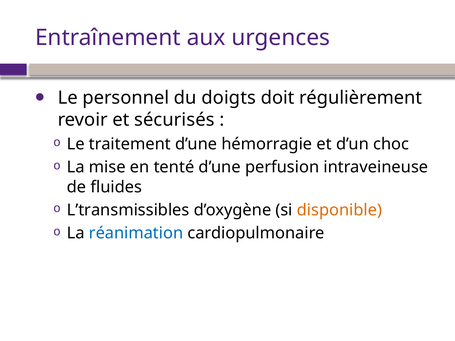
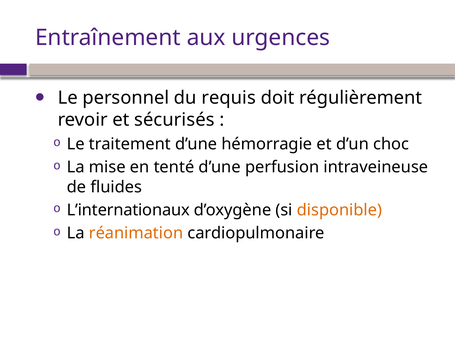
doigts: doigts -> requis
L’transmissibles: L’transmissibles -> L’internationaux
réanimation colour: blue -> orange
